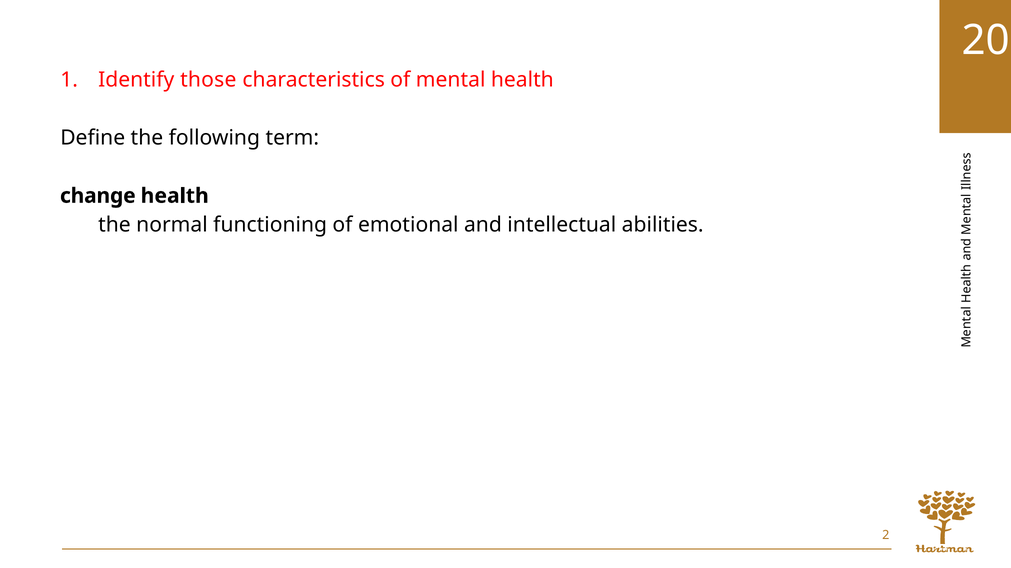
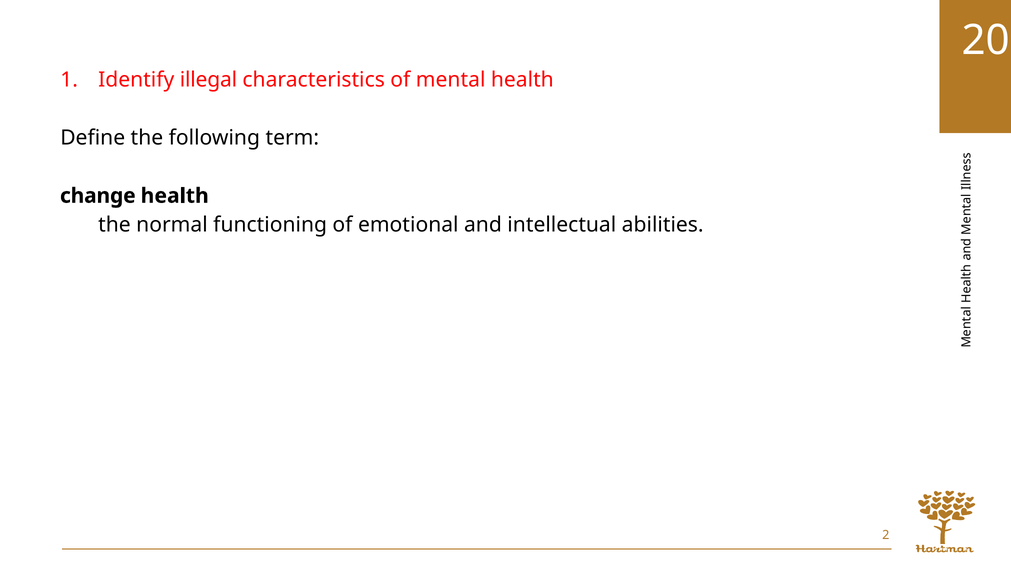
those: those -> illegal
